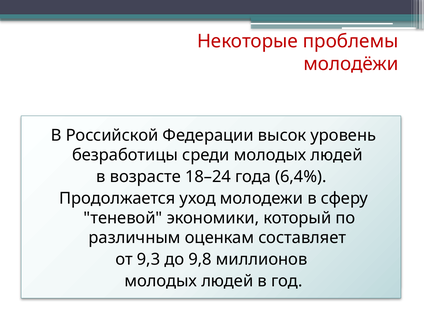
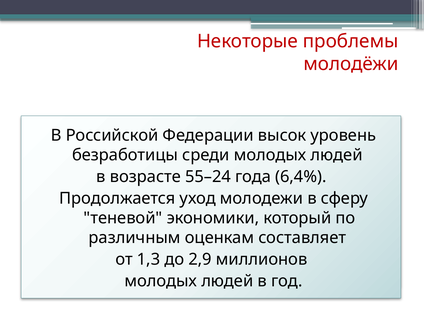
18–24: 18–24 -> 55–24
9,3: 9,3 -> 1,3
9,8: 9,8 -> 2,9
